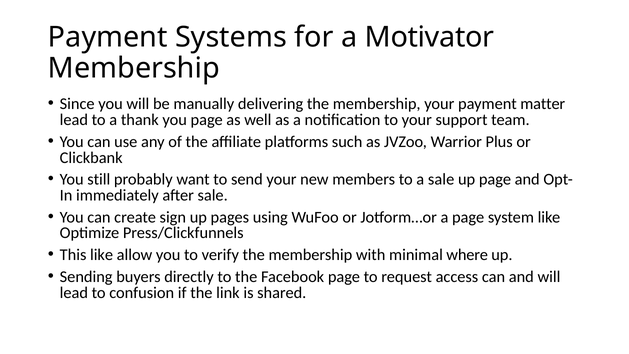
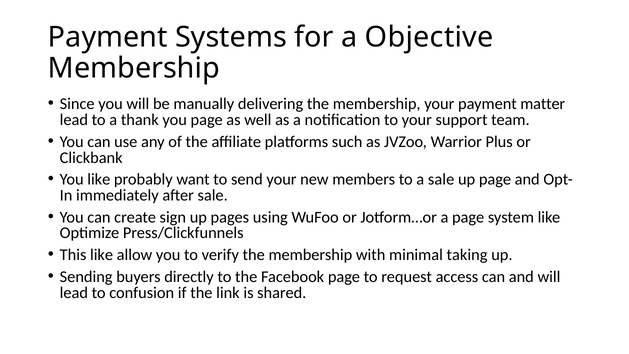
Motivator: Motivator -> Objective
You still: still -> like
where: where -> taking
